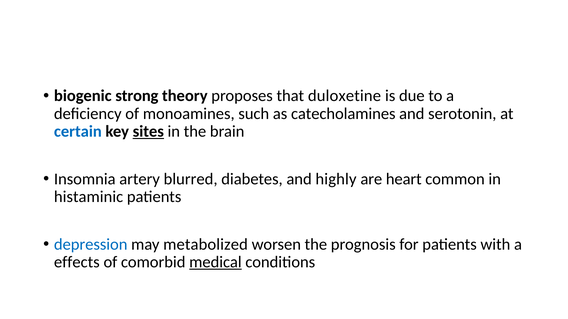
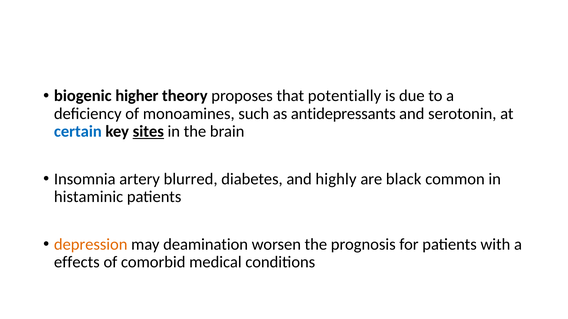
strong: strong -> higher
duloxetine: duloxetine -> potentially
catecholamines: catecholamines -> antidepressants
heart: heart -> black
depression colour: blue -> orange
metabolized: metabolized -> deamination
medical underline: present -> none
